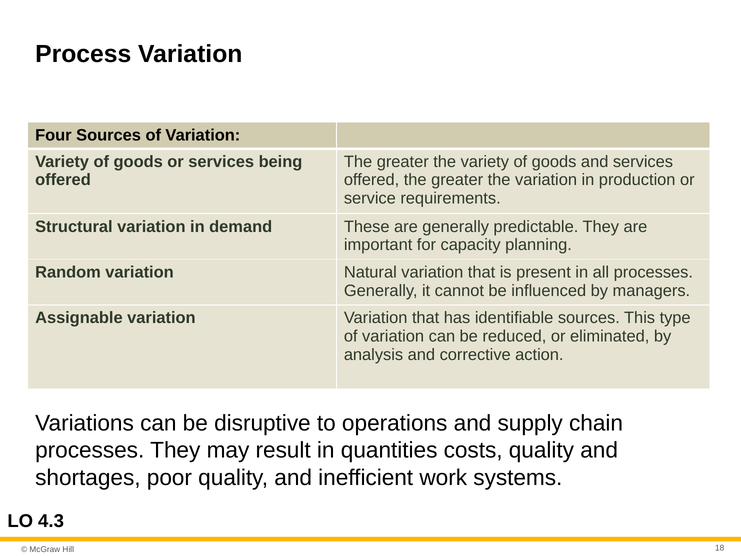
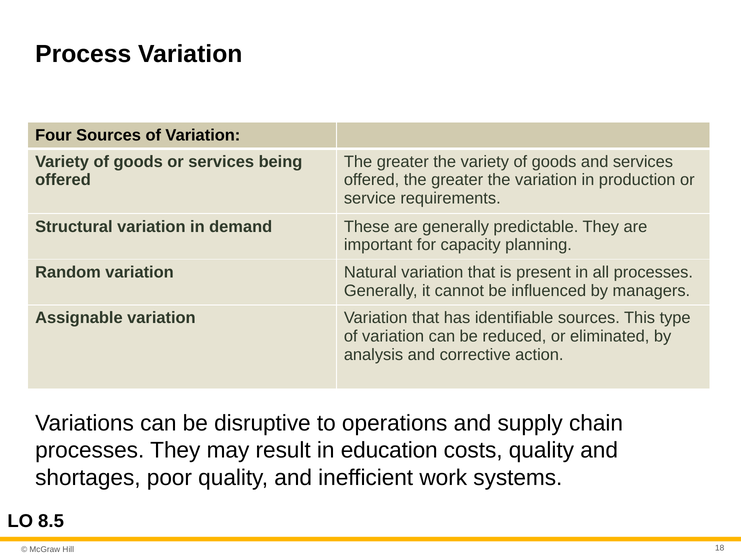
quantities: quantities -> education
4.3: 4.3 -> 8.5
